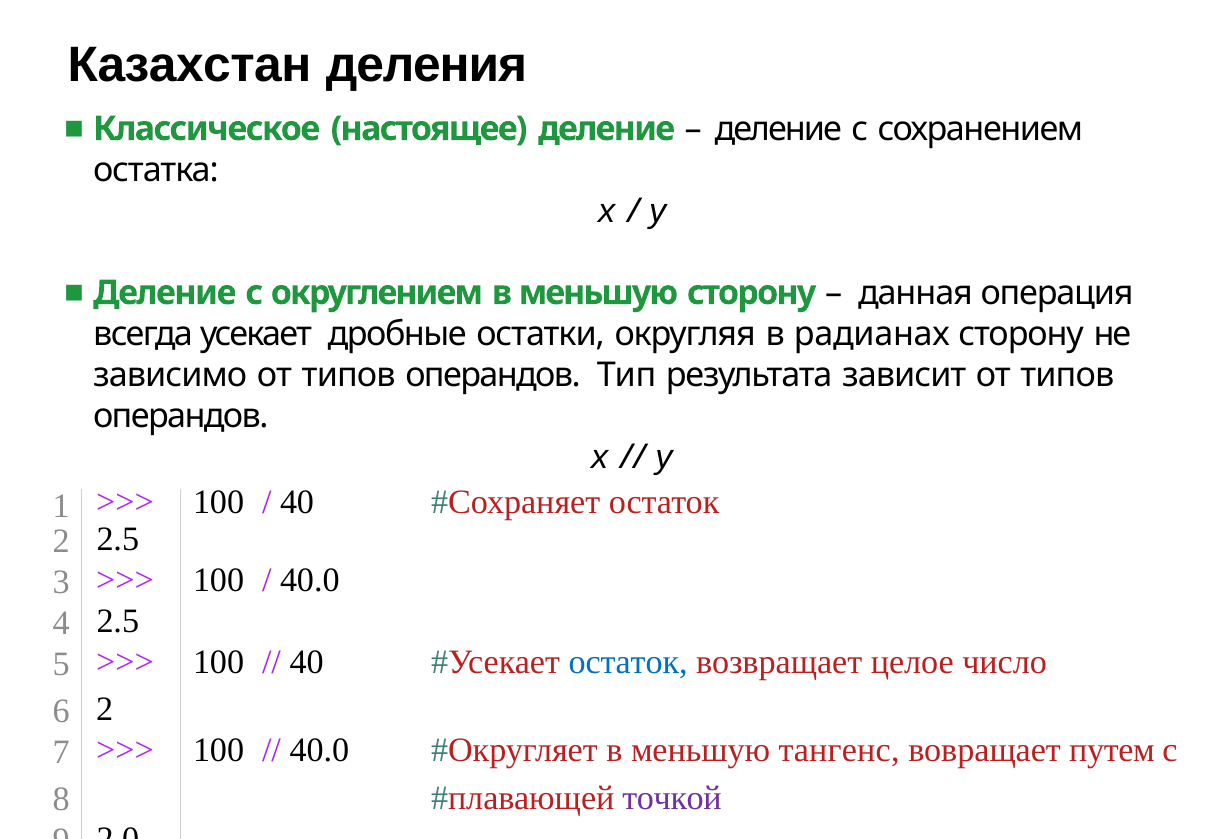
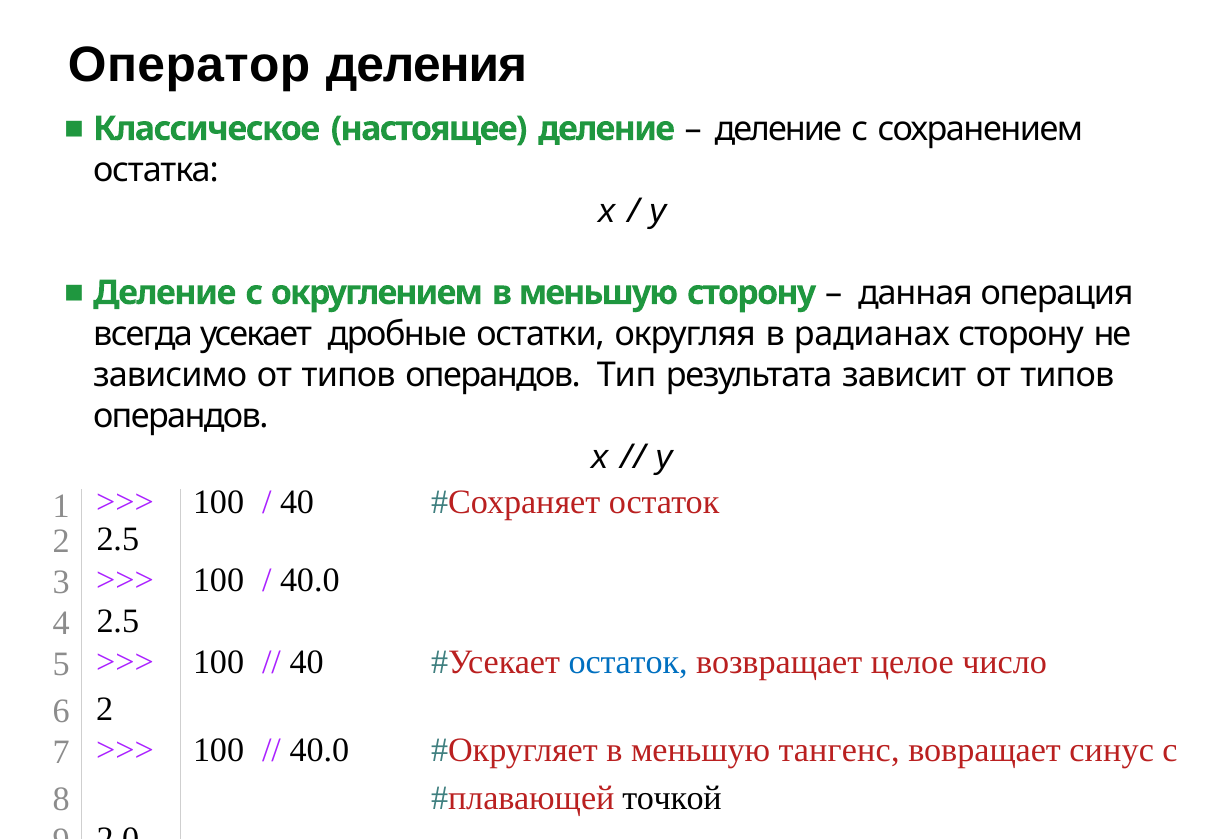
Казахстан: Казахстан -> Оператор
путем: путем -> синус
точкой colour: purple -> black
